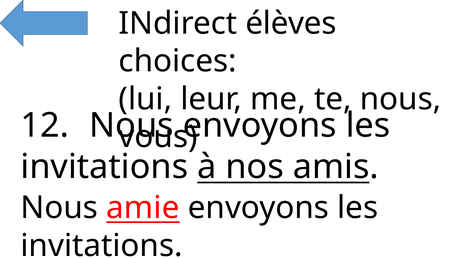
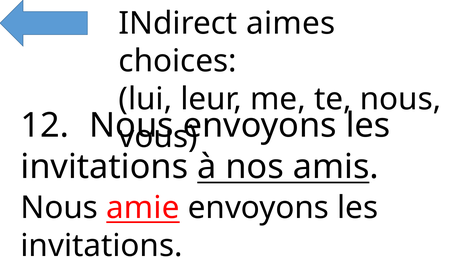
élèves: élèves -> aimes
